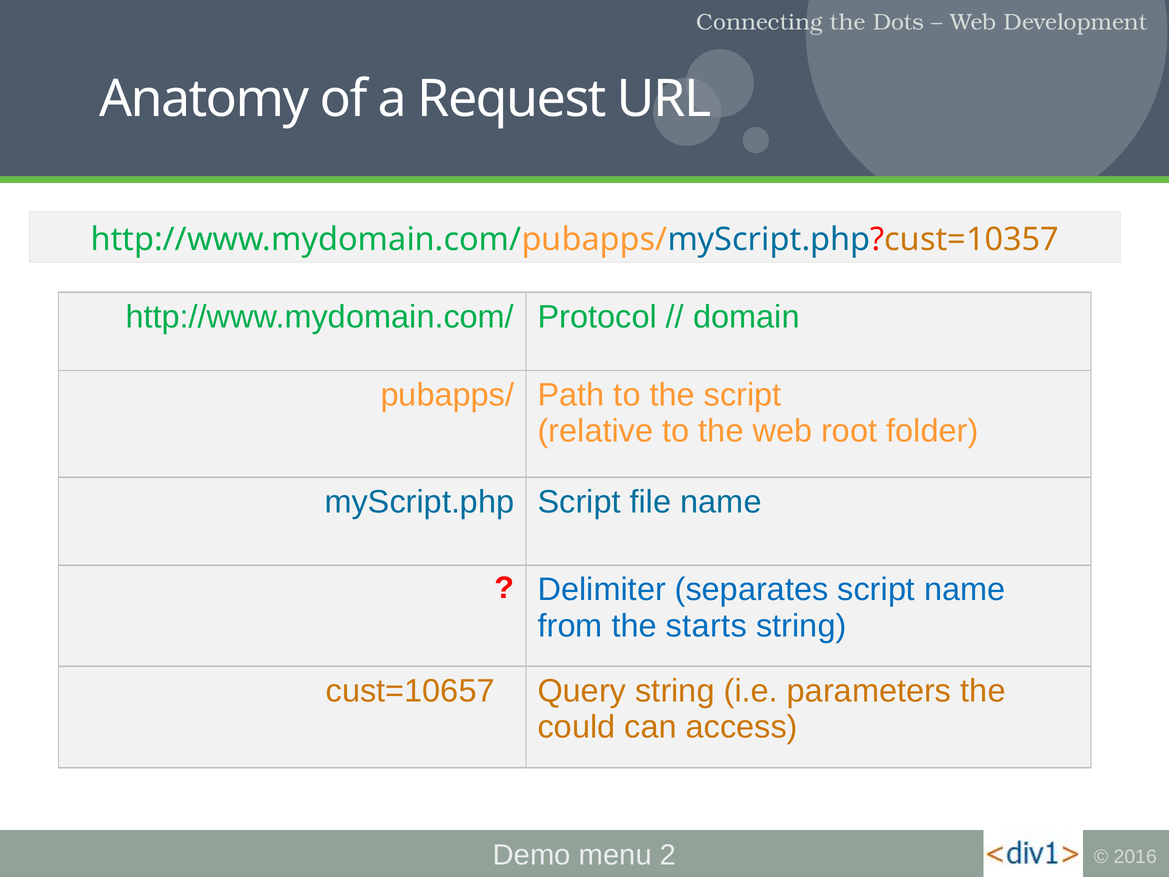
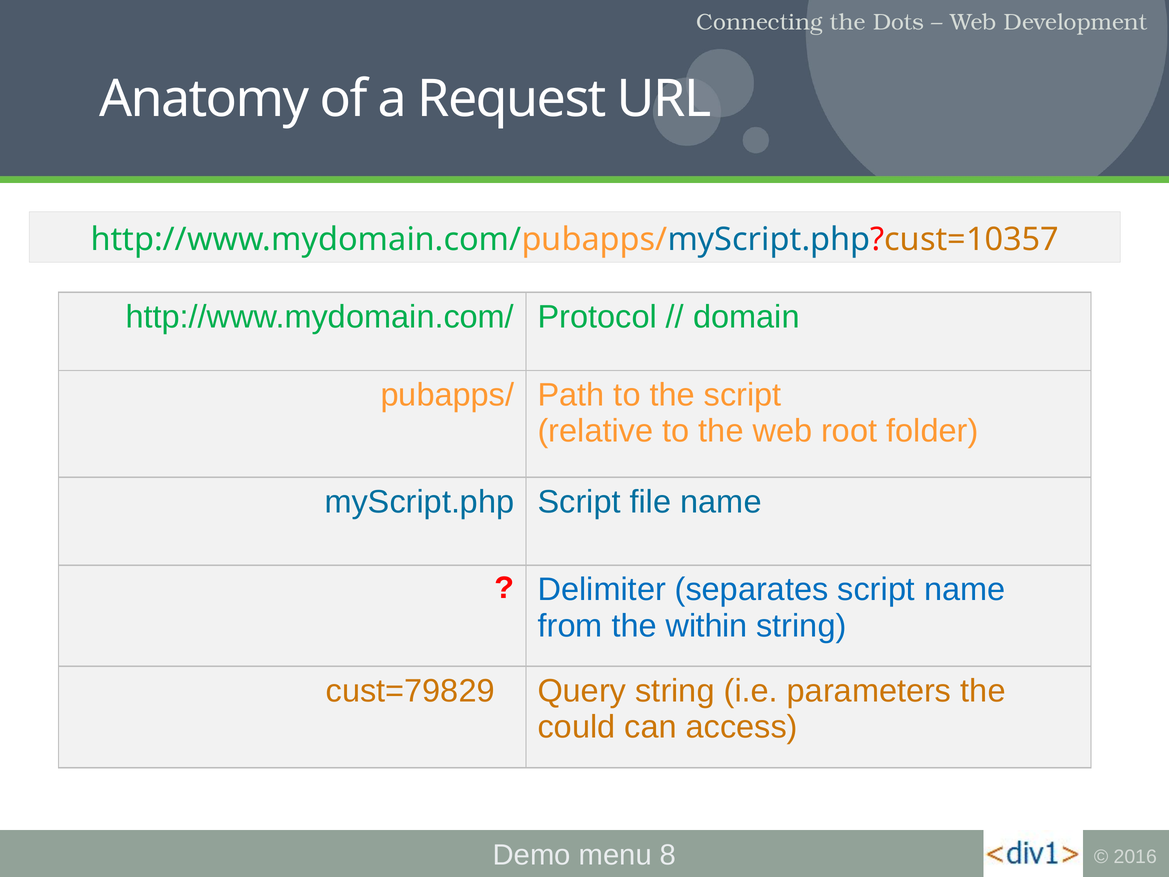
starts: starts -> within
cust=10657: cust=10657 -> cust=79829
2: 2 -> 8
